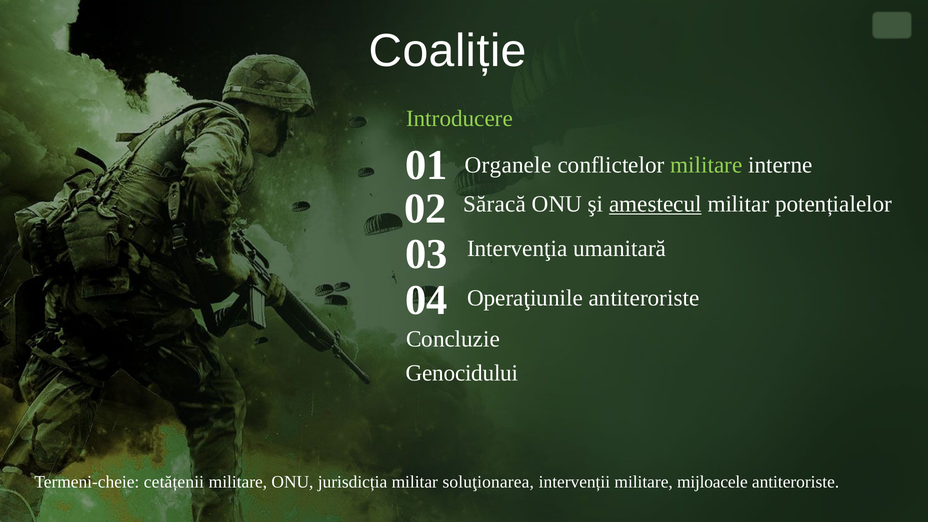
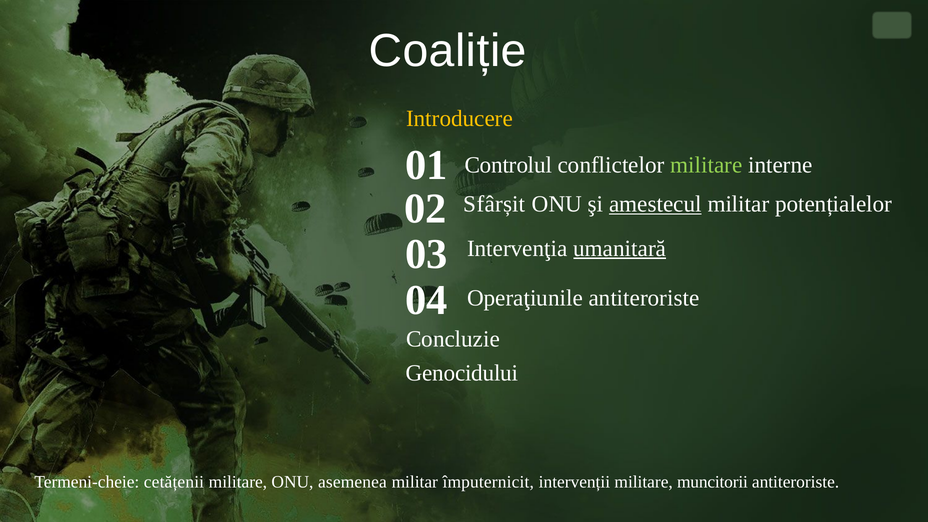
Introducere colour: light green -> yellow
Organele: Organele -> Controlul
Săracă: Săracă -> Sfârșit
umanitară underline: none -> present
jurisdicția: jurisdicția -> asemenea
soluţionarea: soluţionarea -> împuternicit
mijloacele: mijloacele -> muncitorii
